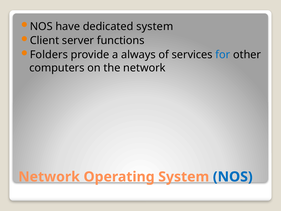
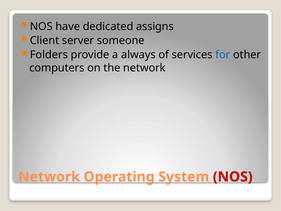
dedicated system: system -> assigns
functions: functions -> someone
NOS at (233, 177) colour: blue -> red
